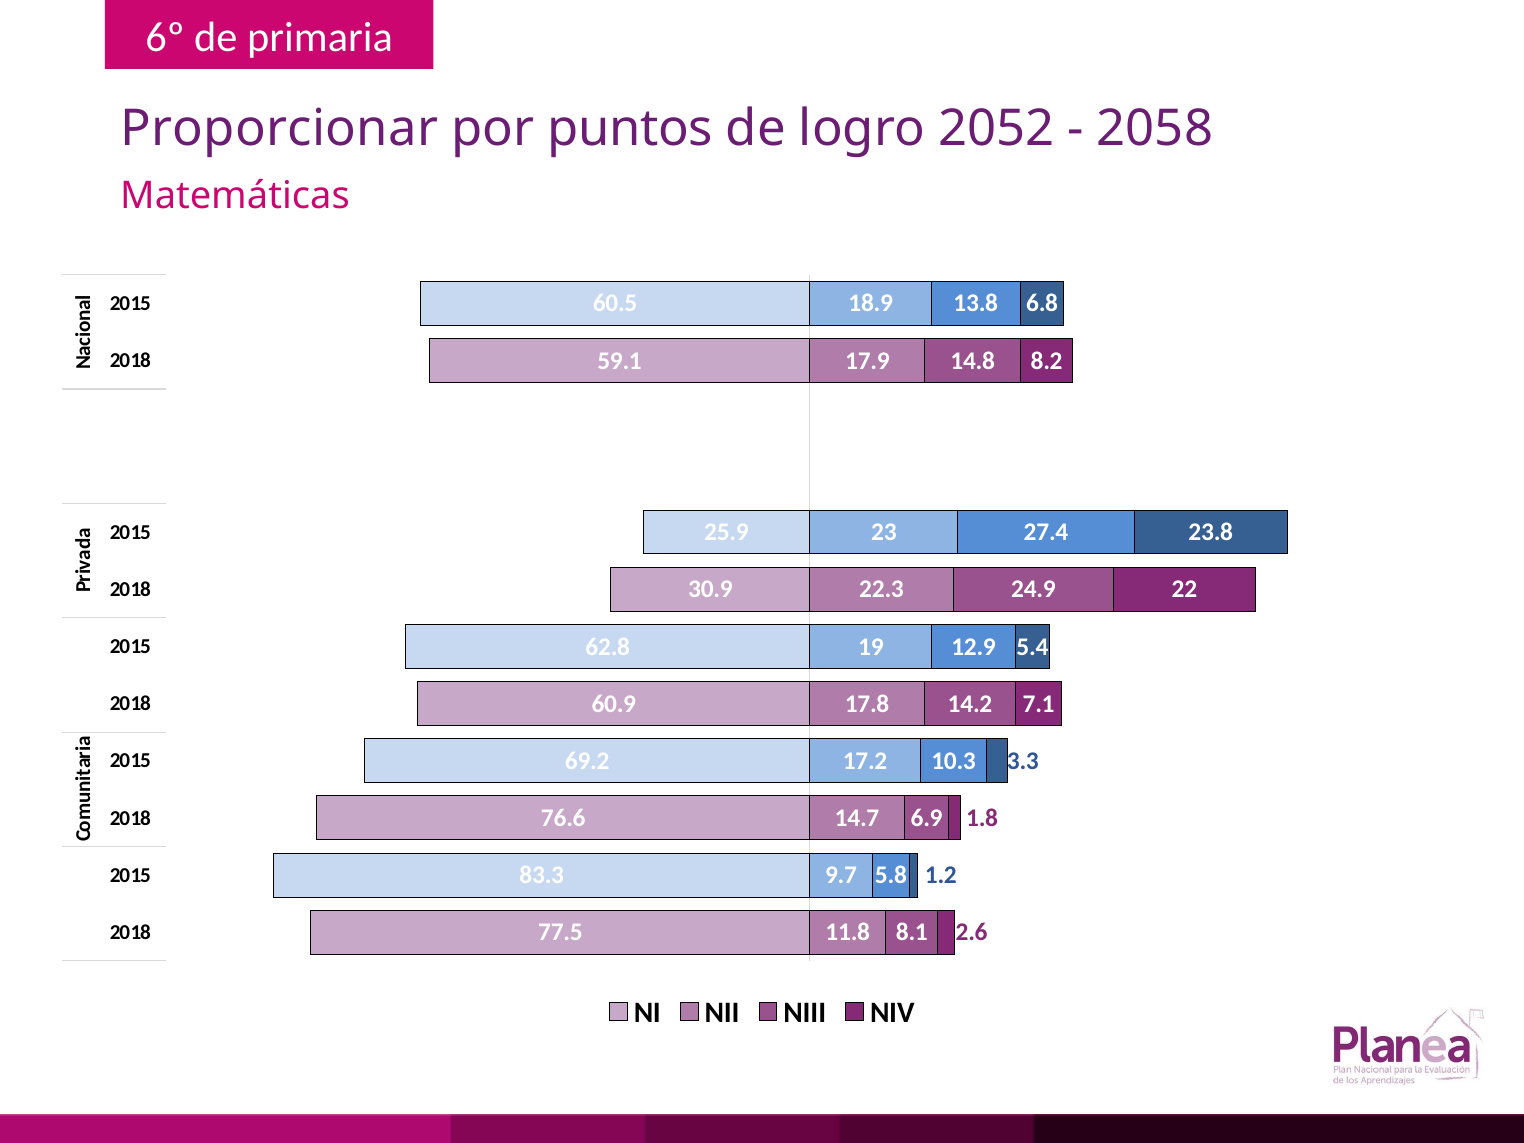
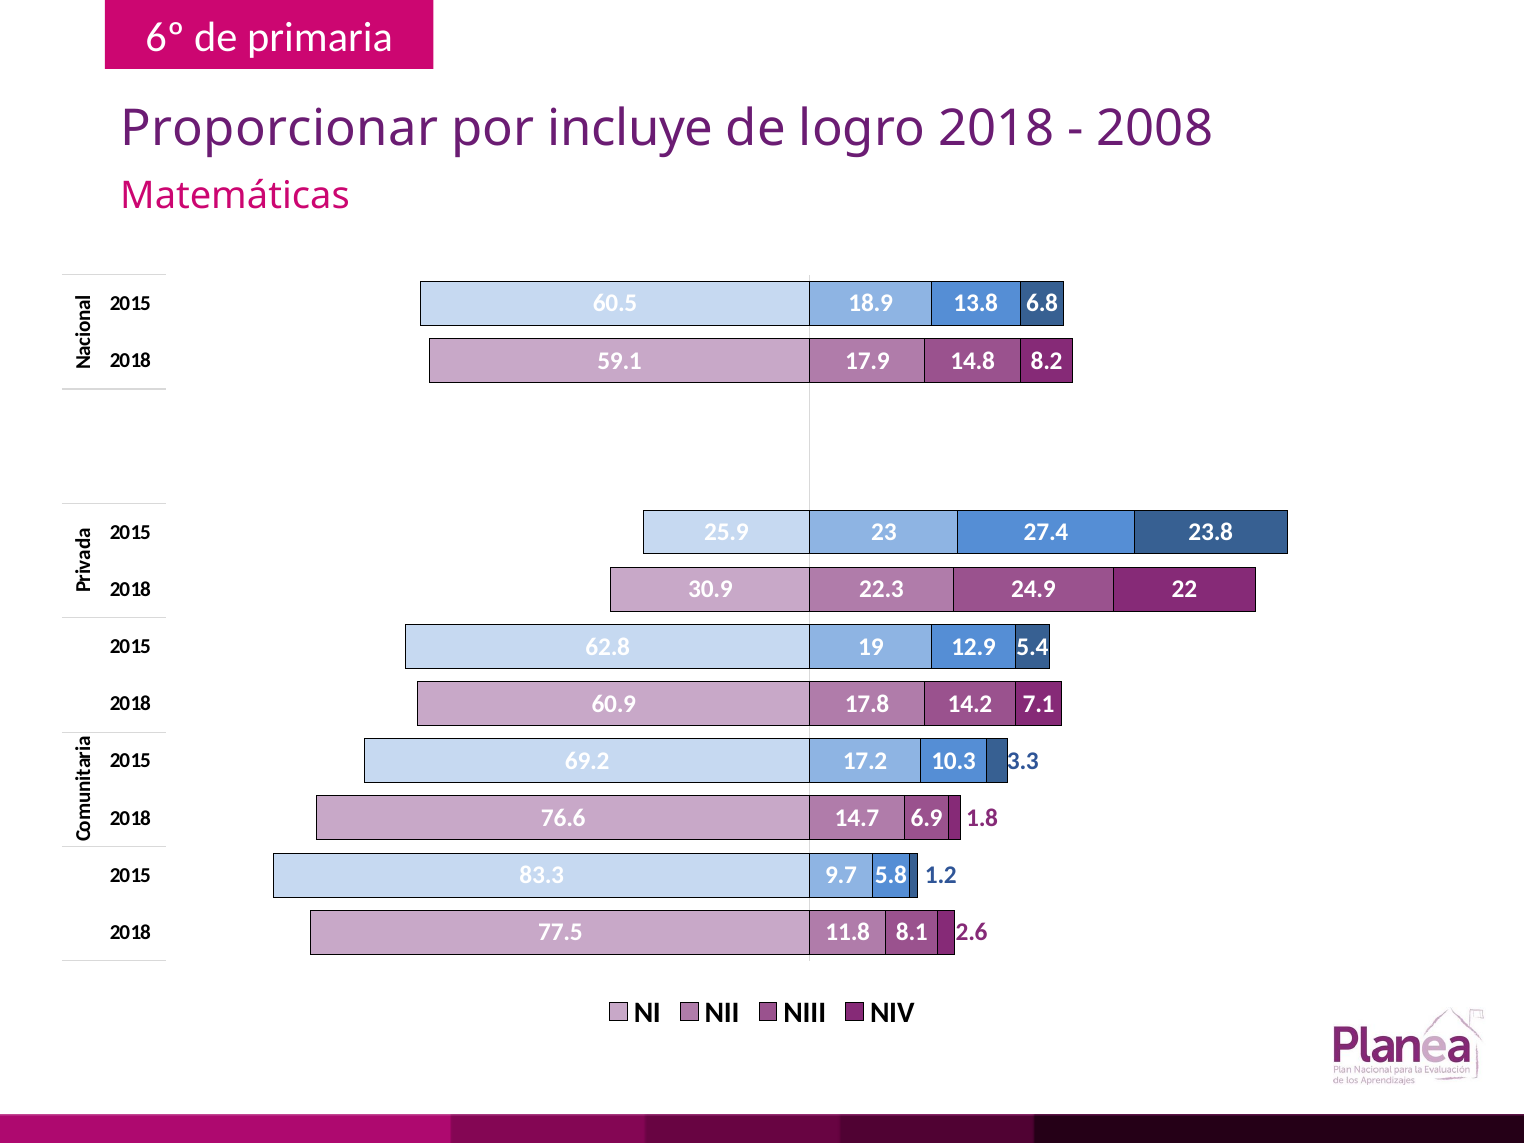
puntos: puntos -> incluye
logro 2052: 2052 -> 2018
2058: 2058 -> 2008
